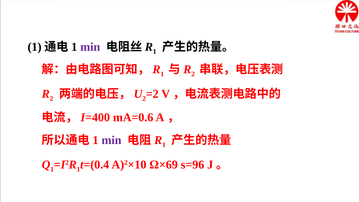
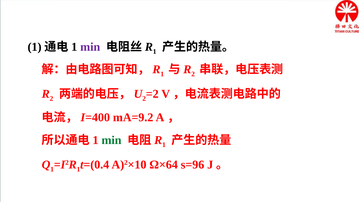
mA=0.6: mA=0.6 -> mA=9.2
min at (111, 140) colour: purple -> green
Ω×69: Ω×69 -> Ω×64
